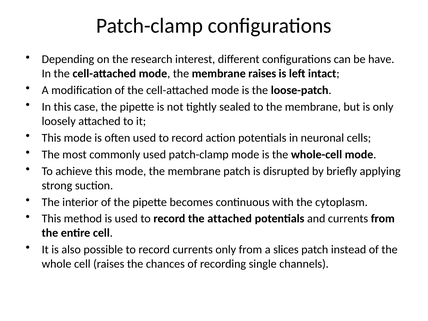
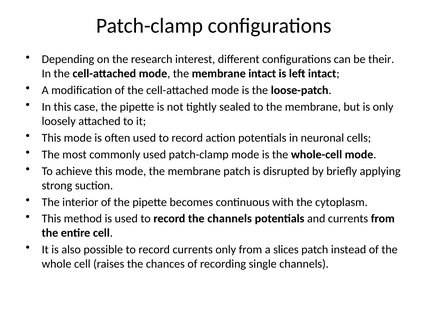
have: have -> their
membrane raises: raises -> intact
the attached: attached -> channels
